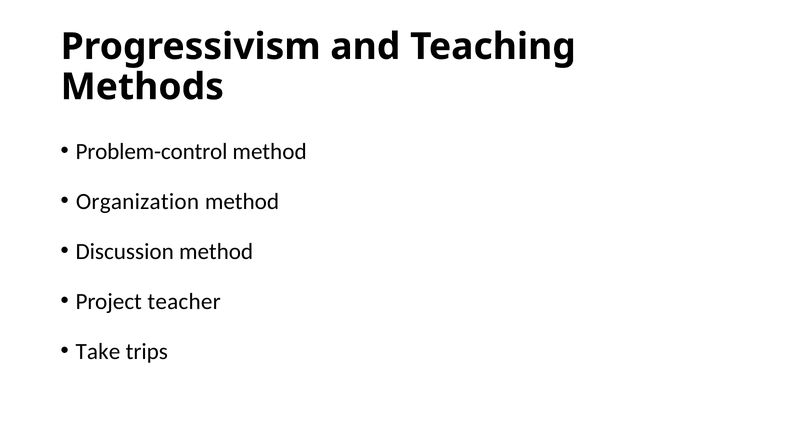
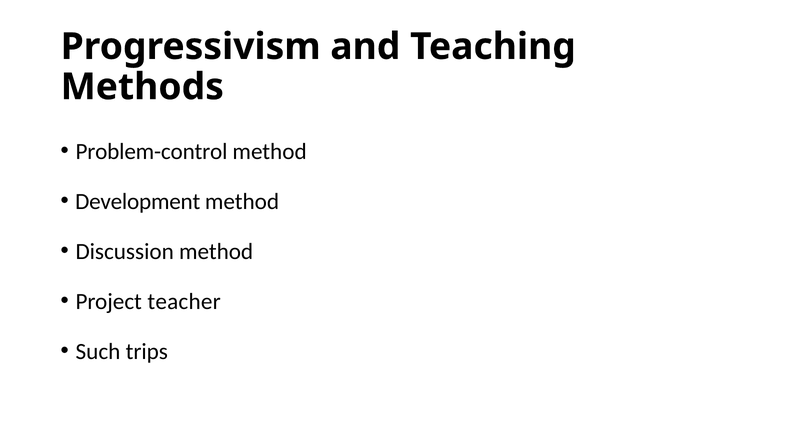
Organization: Organization -> Development
Take: Take -> Such
